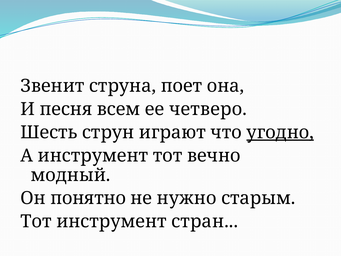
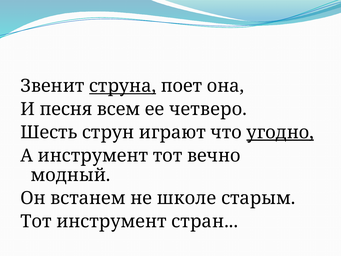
струна underline: none -> present
понятно: понятно -> встанем
нужно: нужно -> школе
